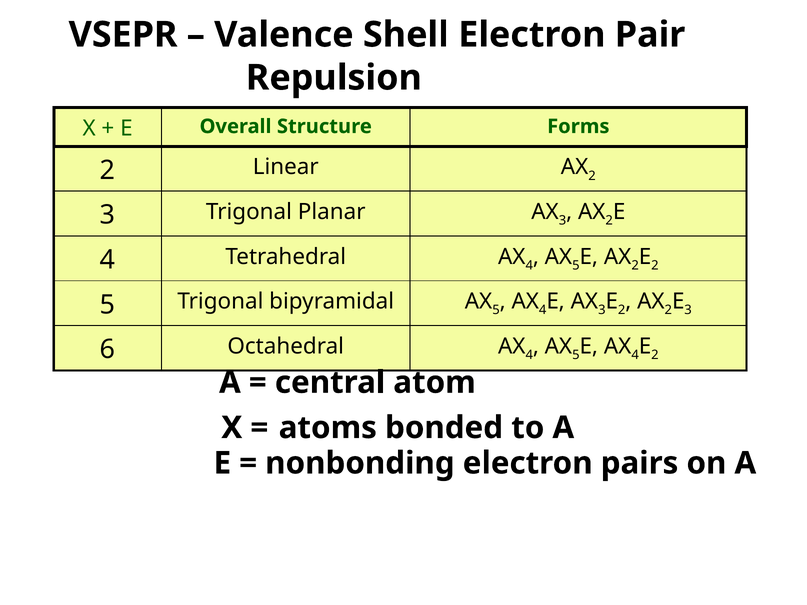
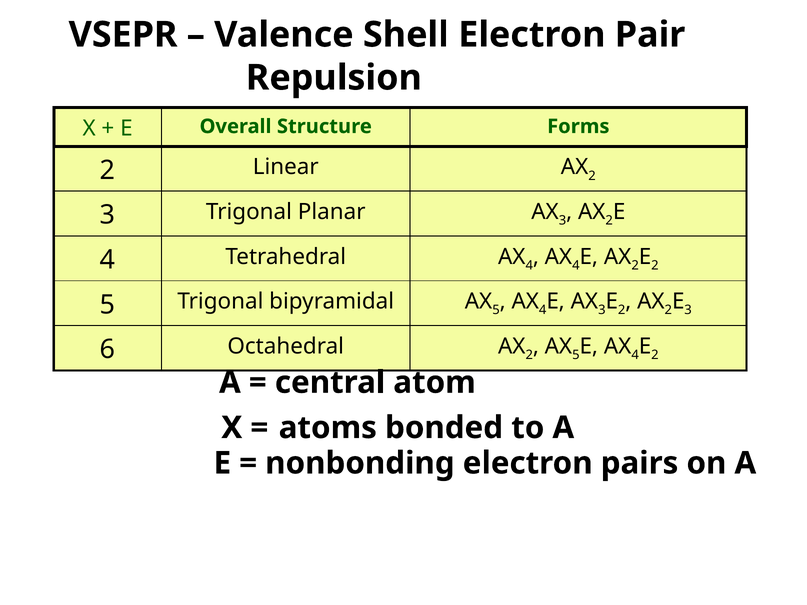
5 at (576, 265): 5 -> 4
4 at (529, 355): 4 -> 2
